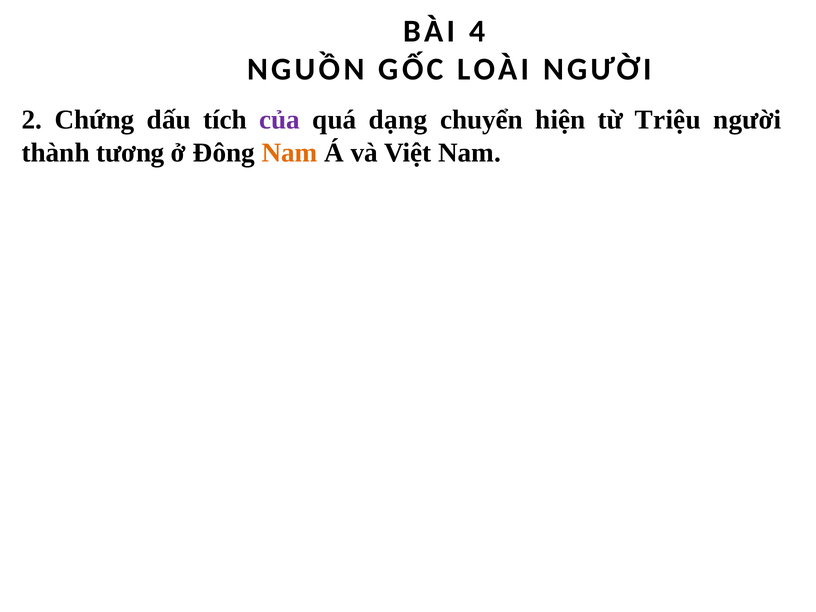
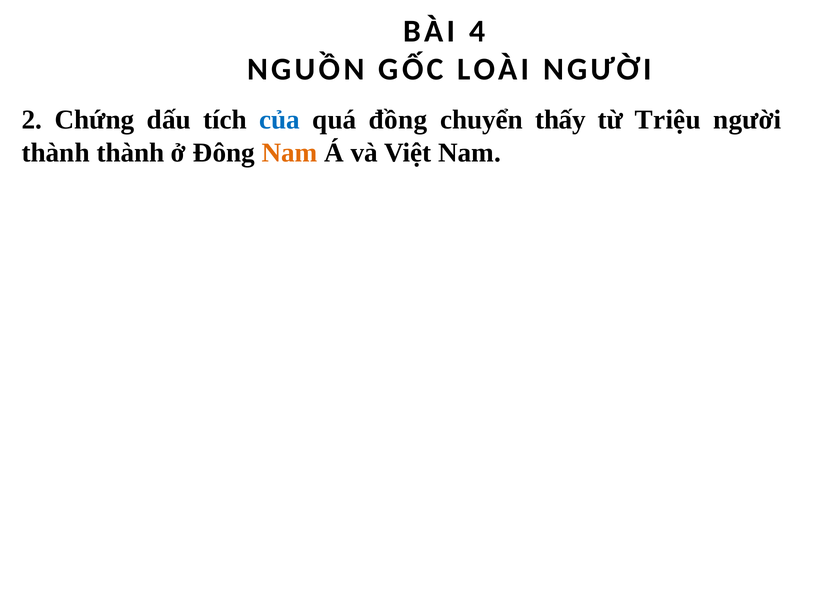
của colour: purple -> blue
dạng: dạng -> đồng
hiện: hiện -> thấy
thành tương: tương -> thành
